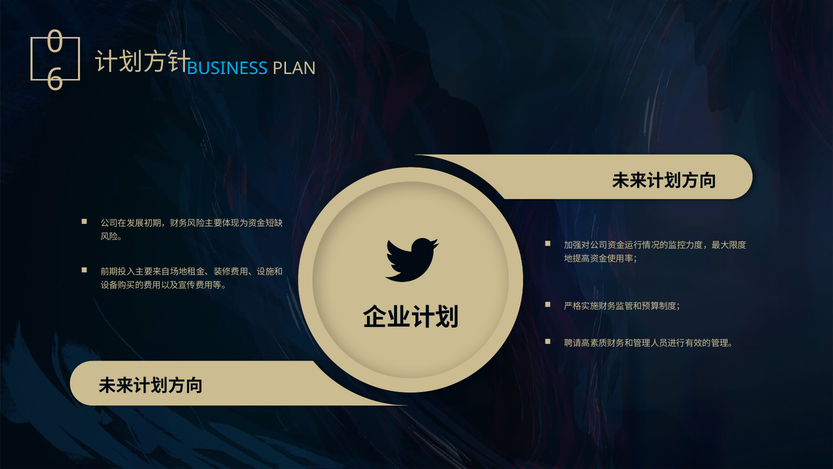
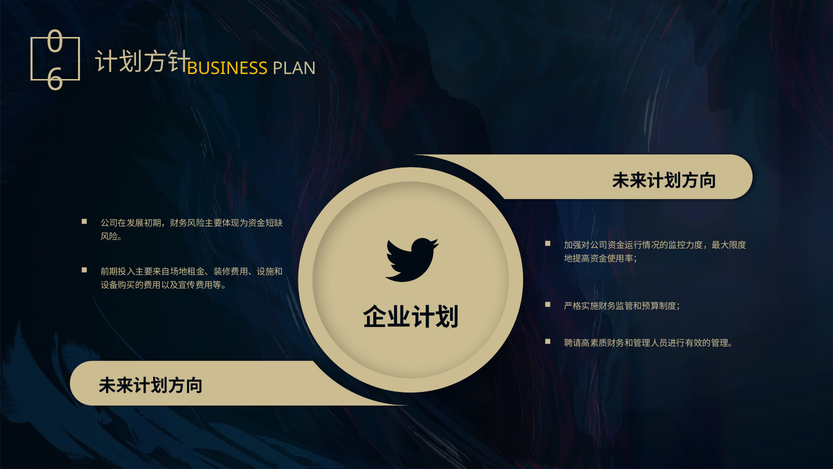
BUSINESS colour: light blue -> yellow
